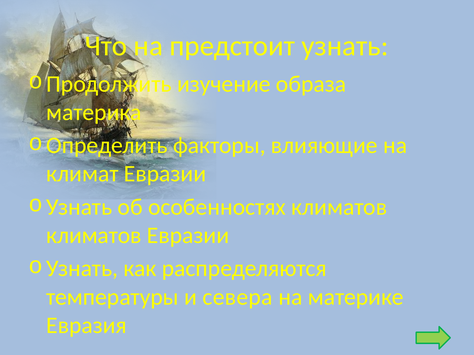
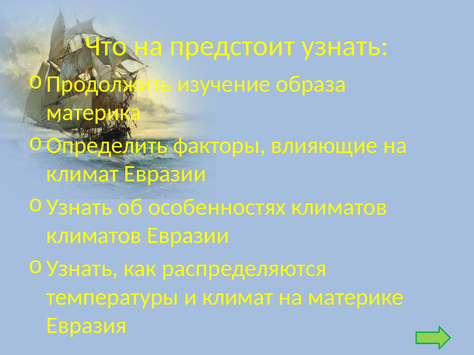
и севера: севера -> климат
